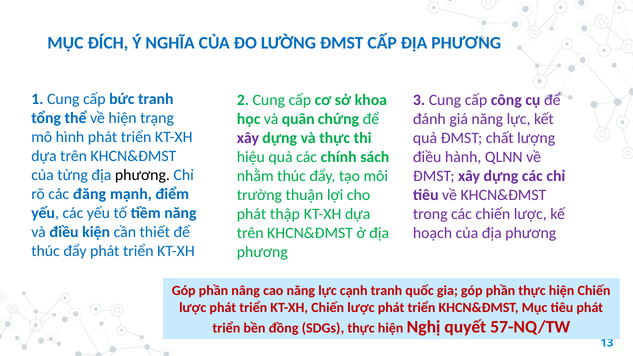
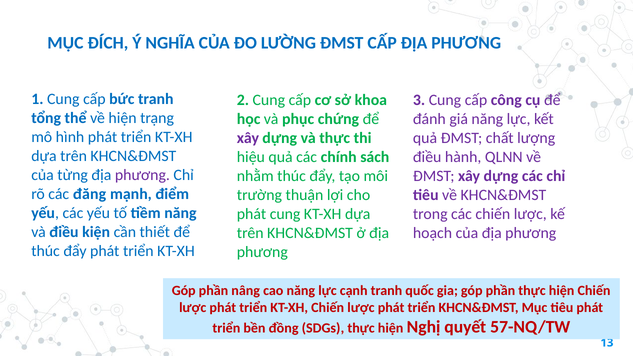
quân: quân -> phục
phương at (142, 175) colour: black -> purple
phát thập: thập -> cung
